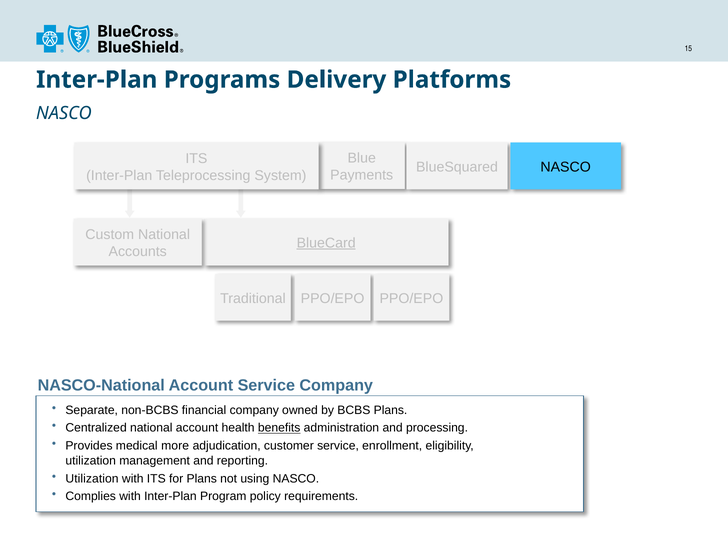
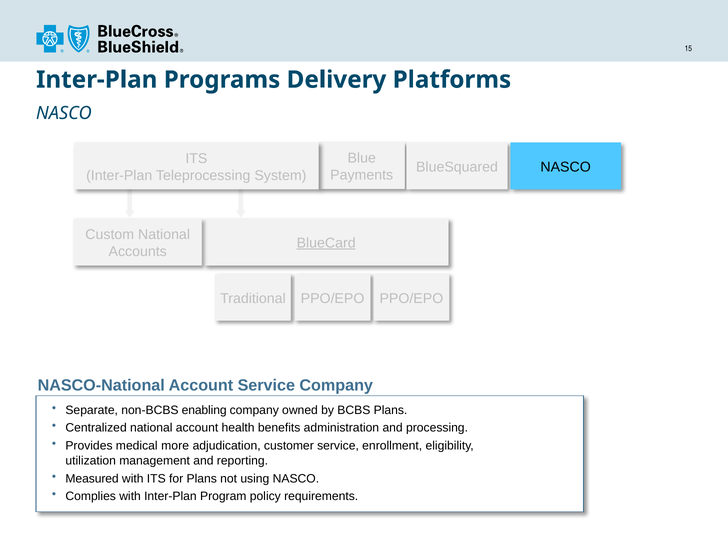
financial: financial -> enabling
benefits underline: present -> none
Utilization at (92, 479): Utilization -> Measured
